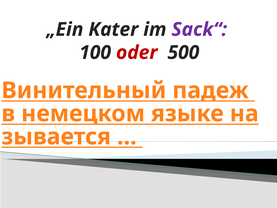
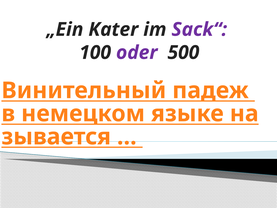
oder colour: red -> purple
